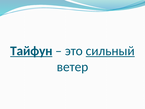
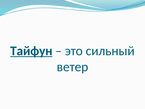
сильный underline: present -> none
